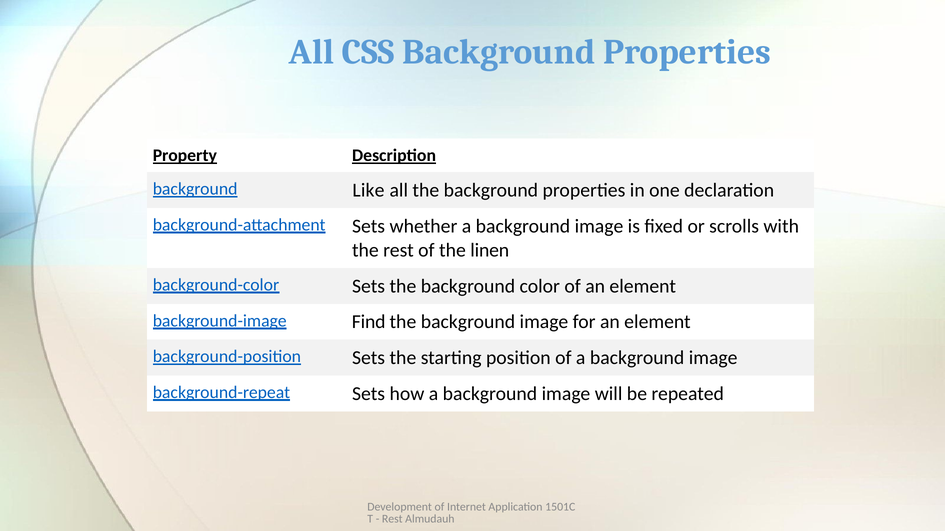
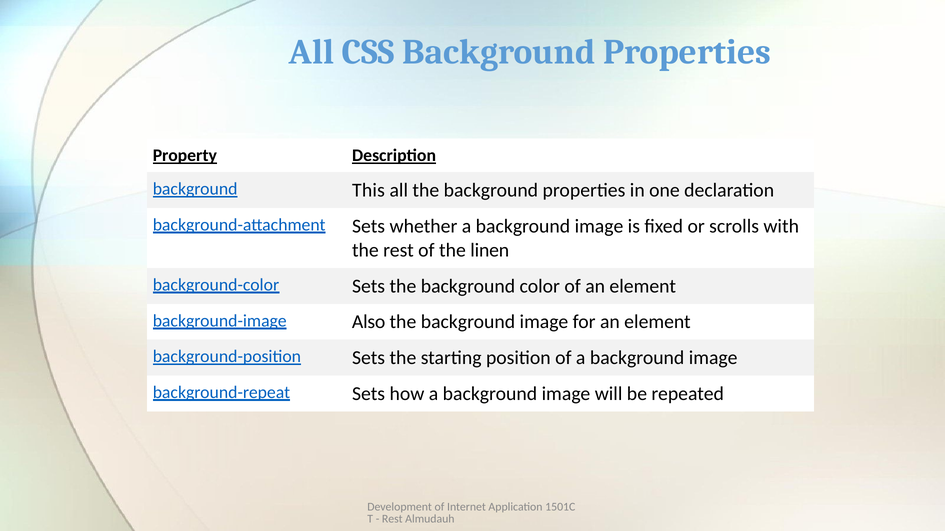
Like: Like -> This
Find: Find -> Also
